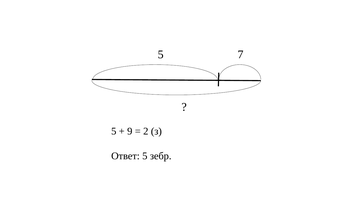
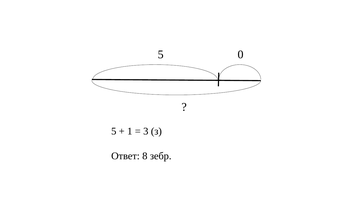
7: 7 -> 0
9: 9 -> 1
2: 2 -> 3
Ответ 5: 5 -> 8
